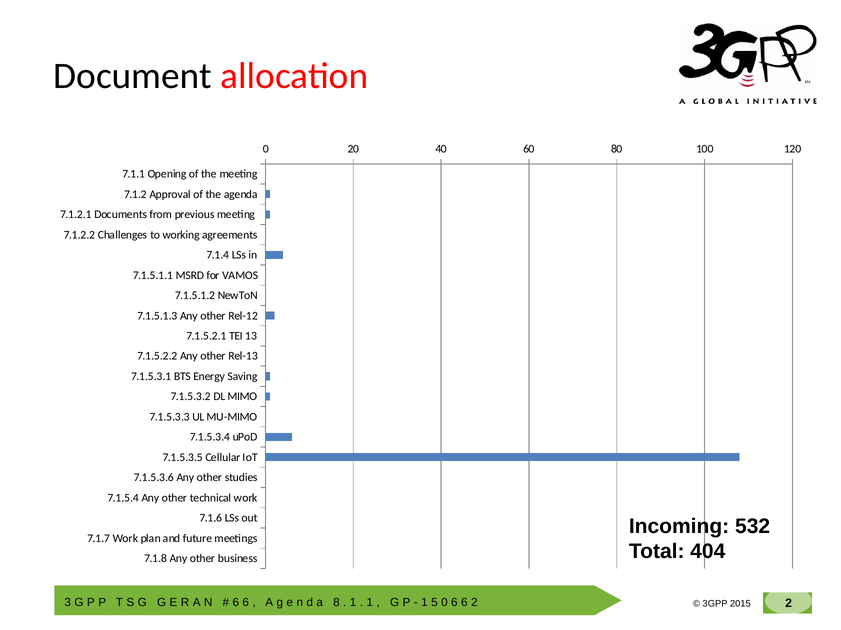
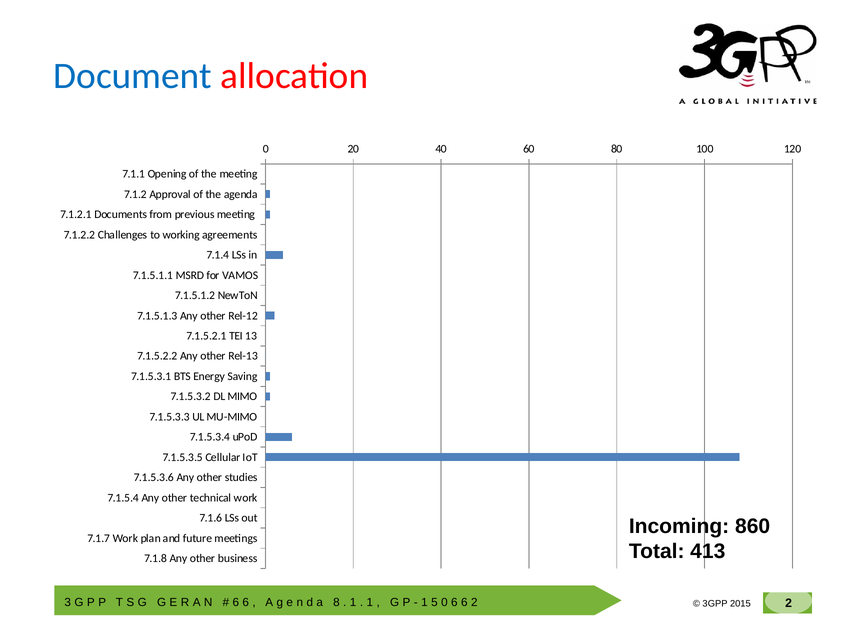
Document colour: black -> blue
532: 532 -> 860
404: 404 -> 413
